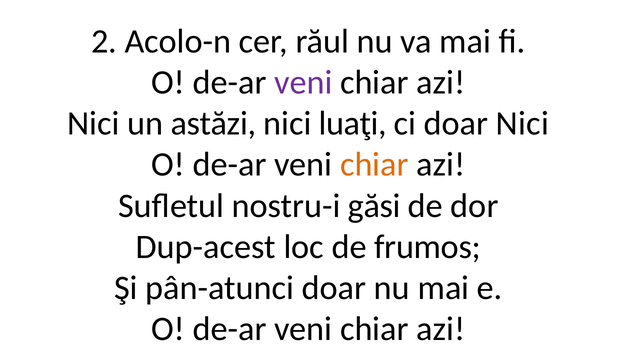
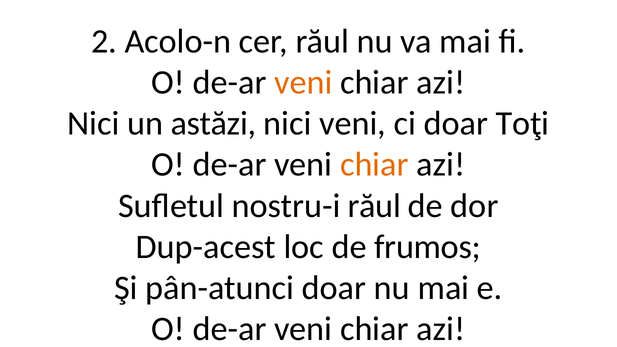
veni at (303, 82) colour: purple -> orange
nici luaţi: luaţi -> veni
doar Nici: Nici -> Toţi
nostru-i găsi: găsi -> răul
